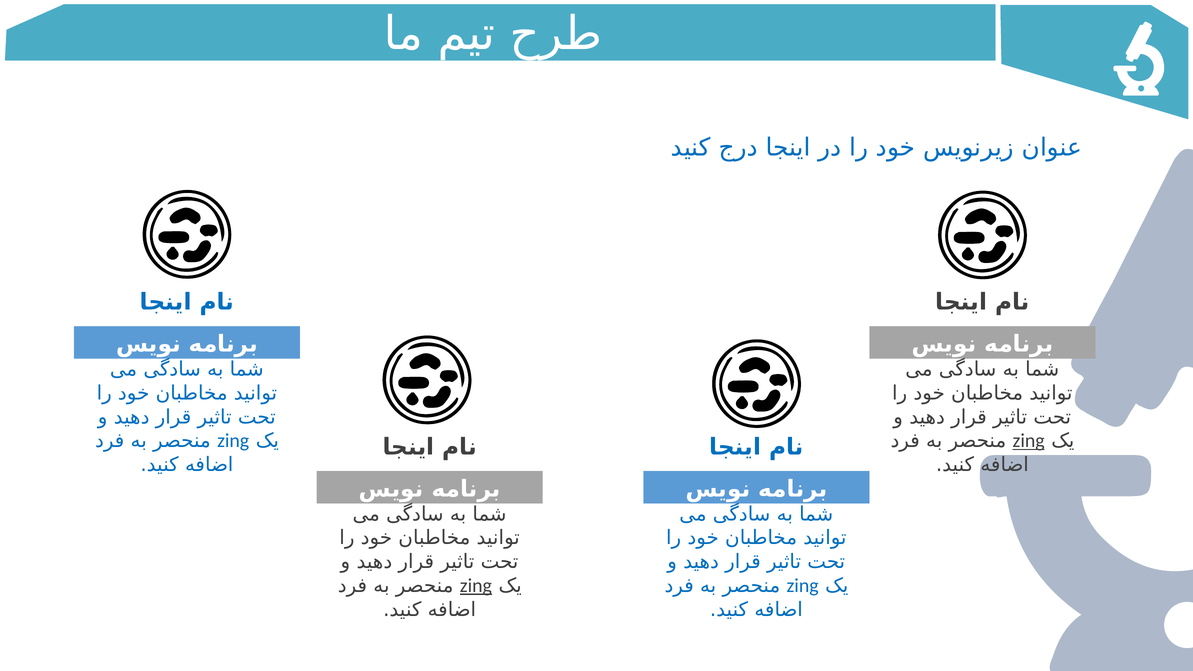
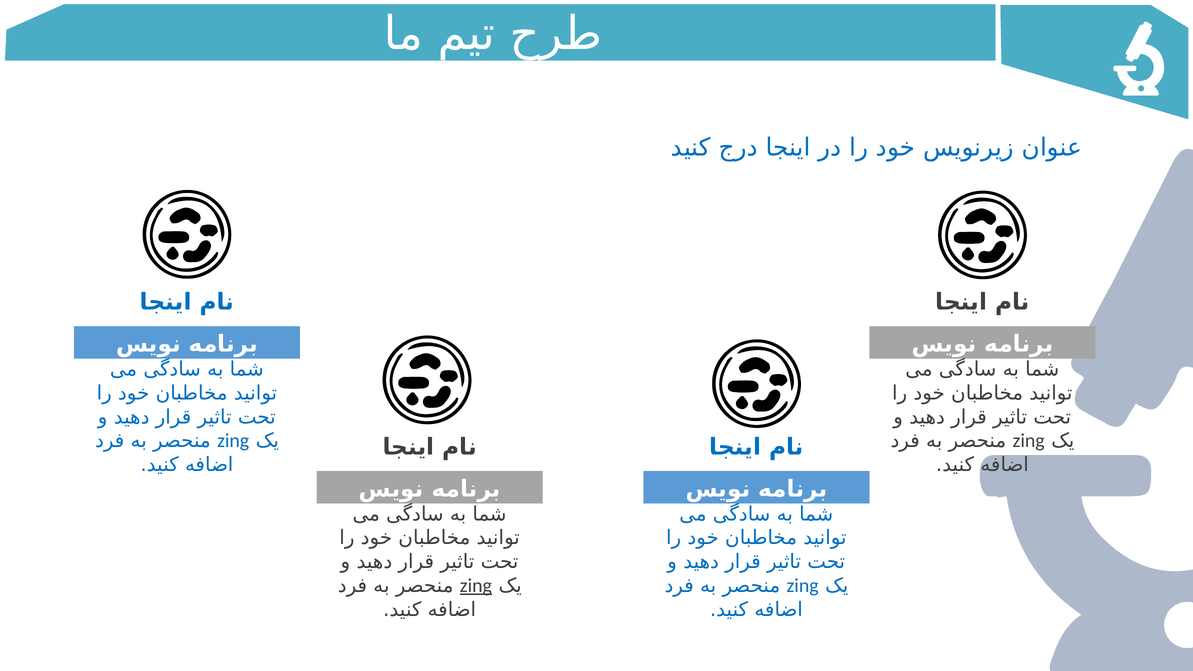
zing at (1029, 441) underline: present -> none
